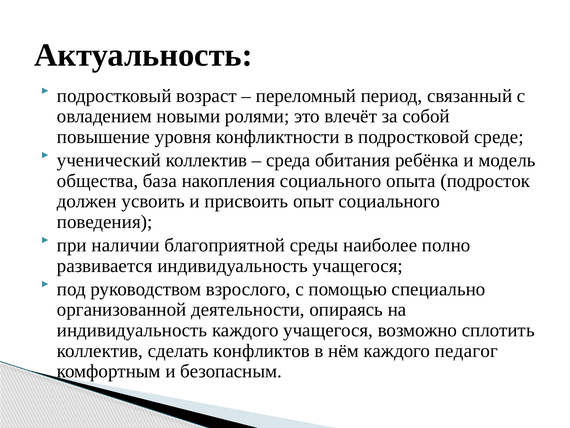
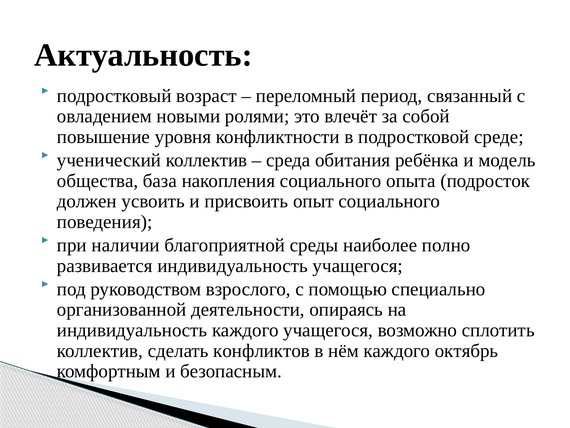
педагог: педагог -> октябрь
